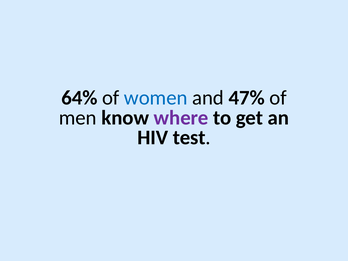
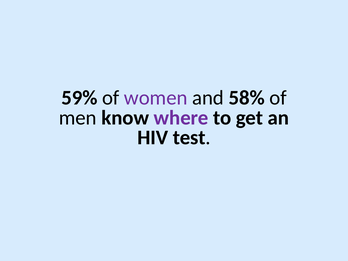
64%: 64% -> 59%
women colour: blue -> purple
47%: 47% -> 58%
